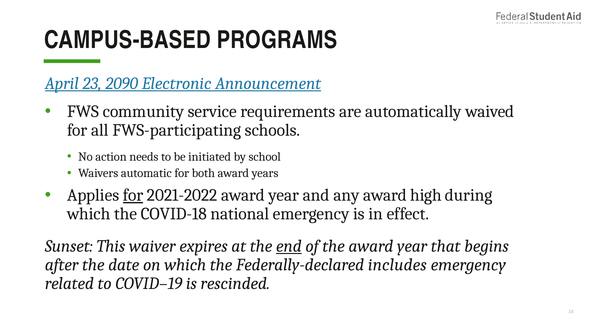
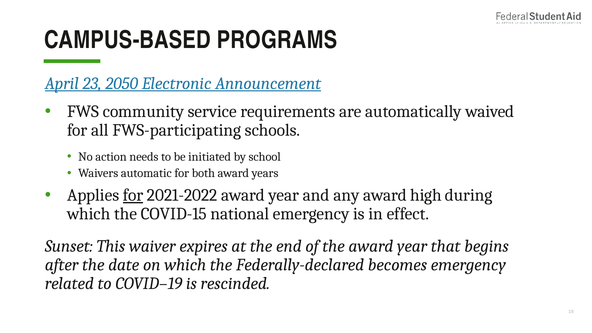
2090: 2090 -> 2050
COVID-18: COVID-18 -> COVID-15
end underline: present -> none
includes: includes -> becomes
